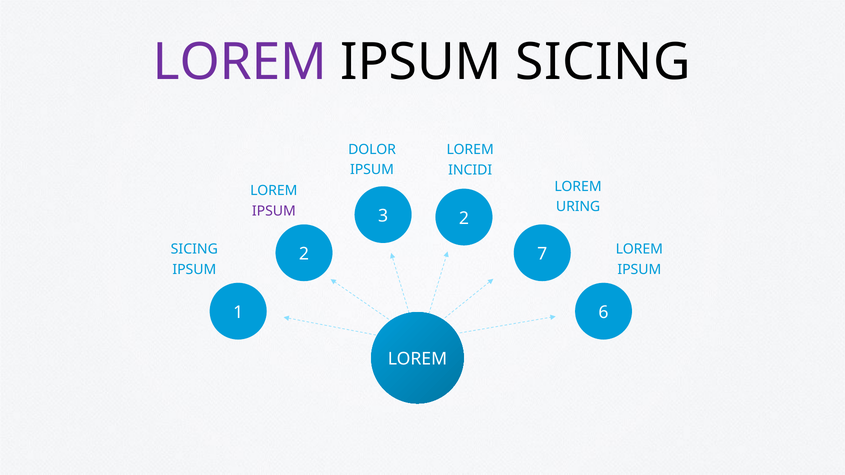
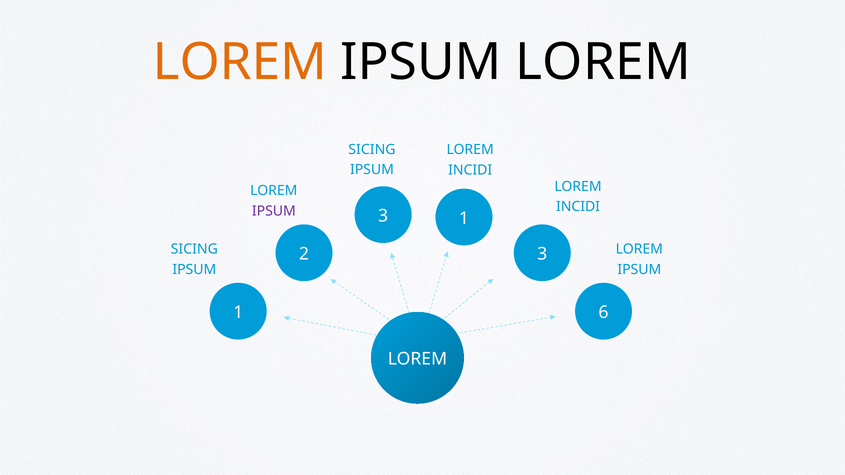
LOREM at (240, 62) colour: purple -> orange
SICING at (603, 62): SICING -> LOREM
DOLOR at (372, 150): DOLOR -> SICING
URING at (578, 207): URING -> INCIDI
3 2: 2 -> 1
2 7: 7 -> 3
